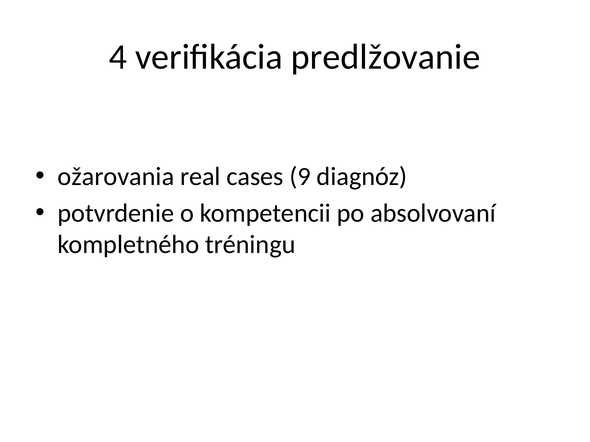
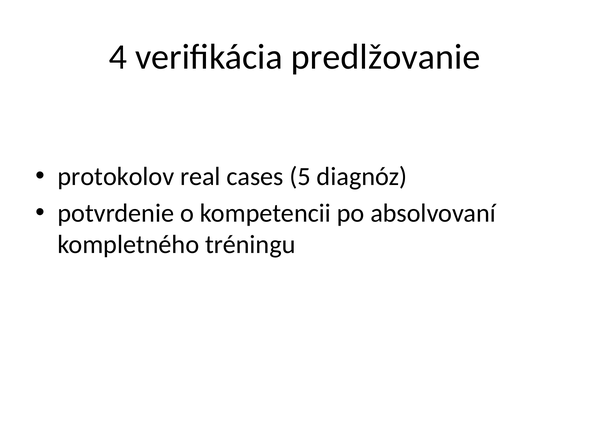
ožarovania: ožarovania -> protokolov
9: 9 -> 5
